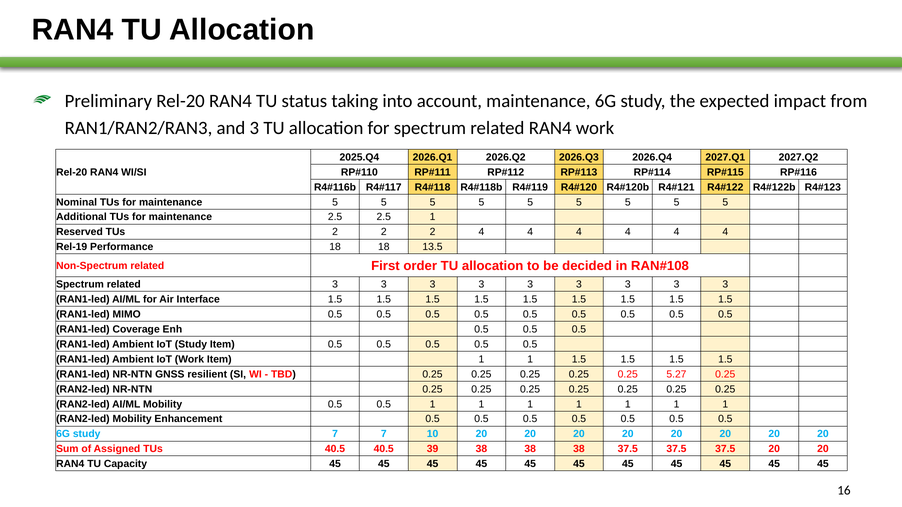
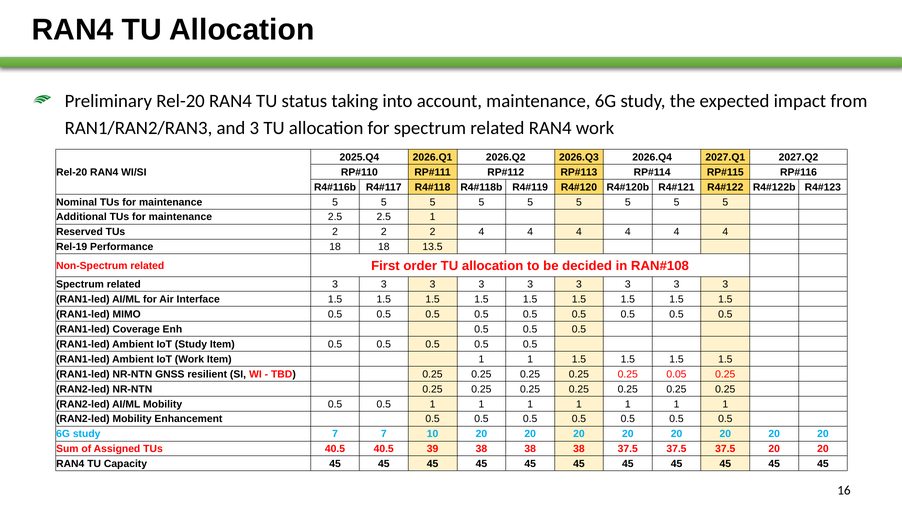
5.27: 5.27 -> 0.05
